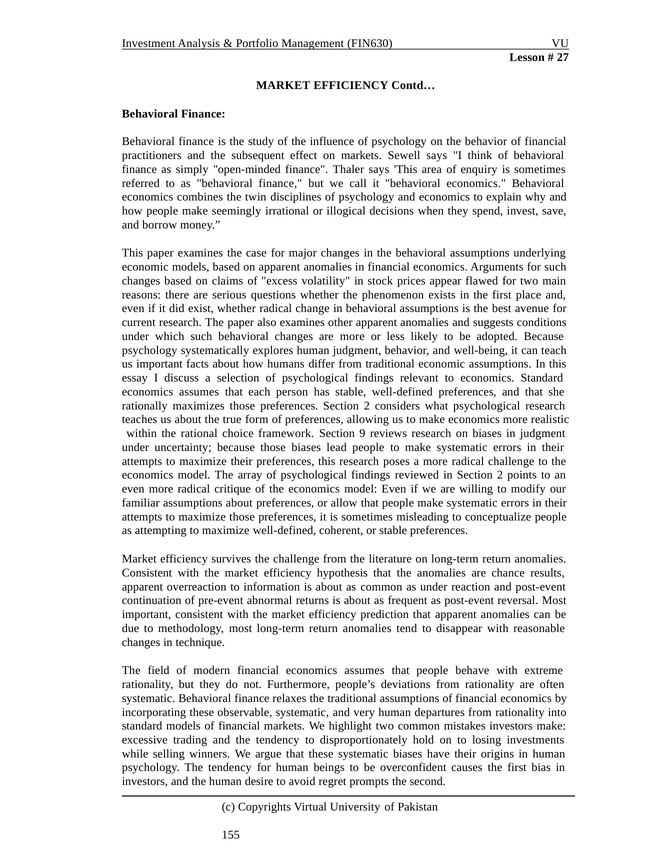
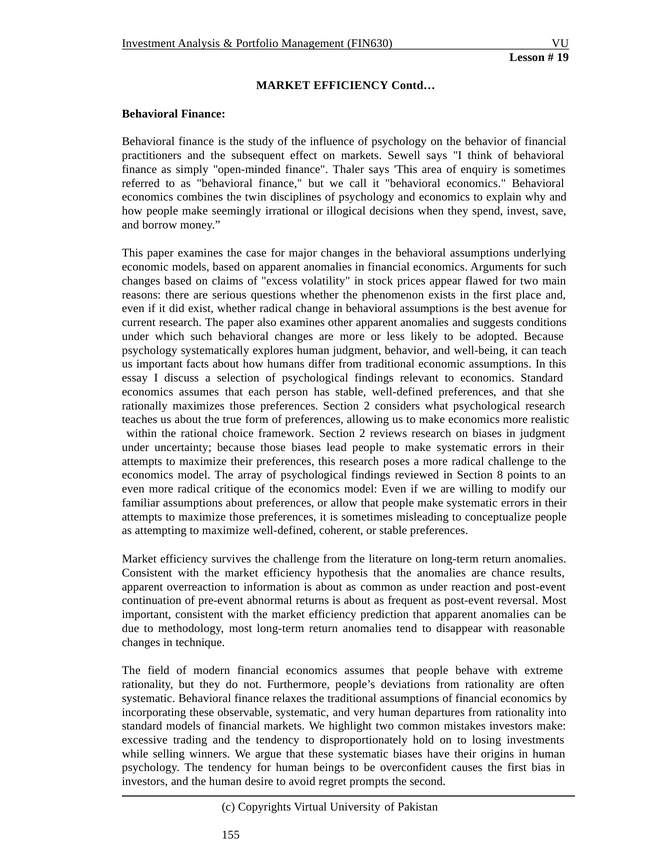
27: 27 -> 19
framework Section 9: 9 -> 2
in Section 2: 2 -> 8
